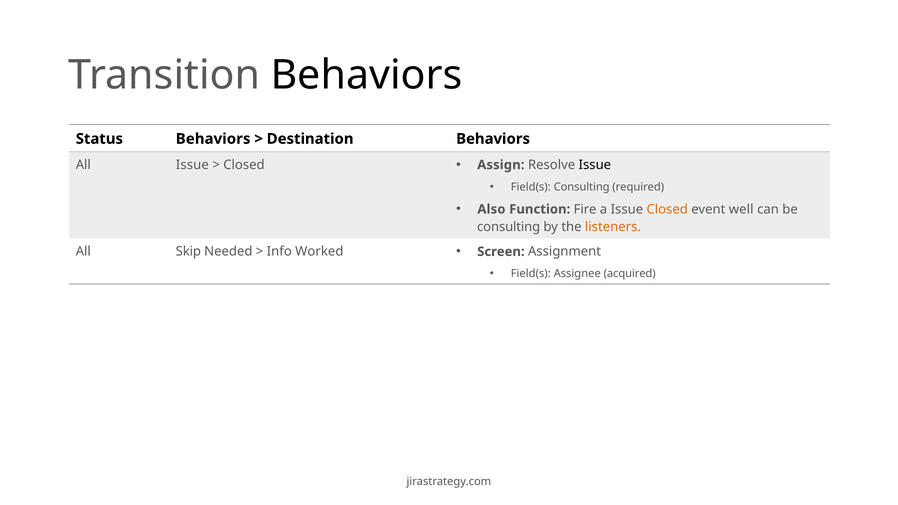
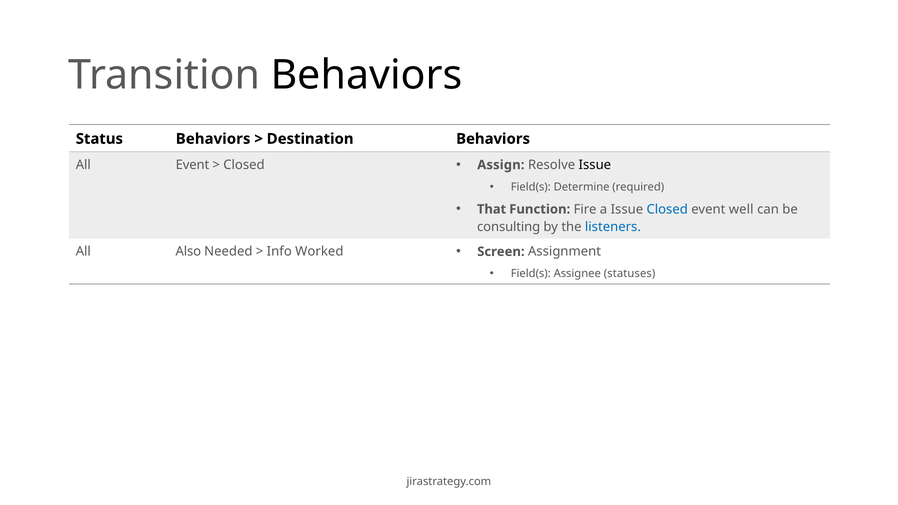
All Issue: Issue -> Event
Field(s Consulting: Consulting -> Determine
Also: Also -> That
Closed at (667, 209) colour: orange -> blue
listeners colour: orange -> blue
Skip: Skip -> Also
acquired: acquired -> statuses
